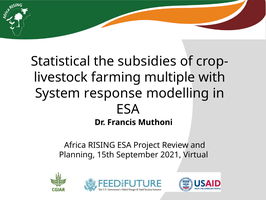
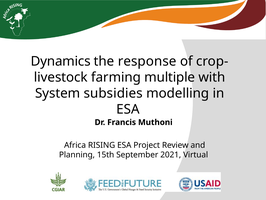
Statistical: Statistical -> Dynamics
subsidies: subsidies -> response
response: response -> subsidies
